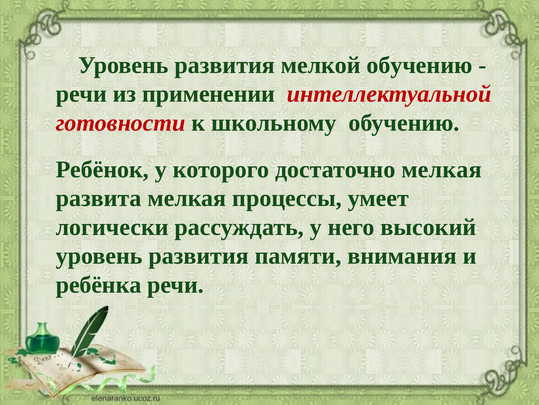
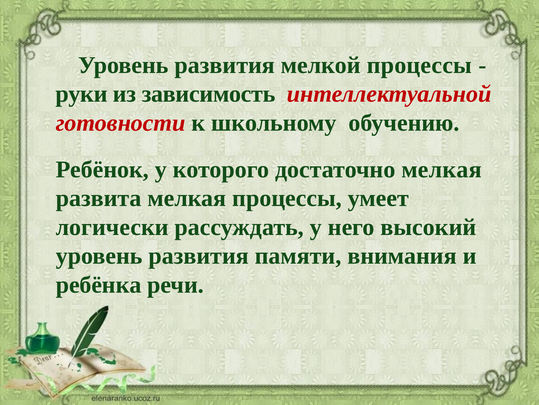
мелкой обучению: обучению -> процессы
речи at (81, 94): речи -> руки
применении: применении -> зависимость
